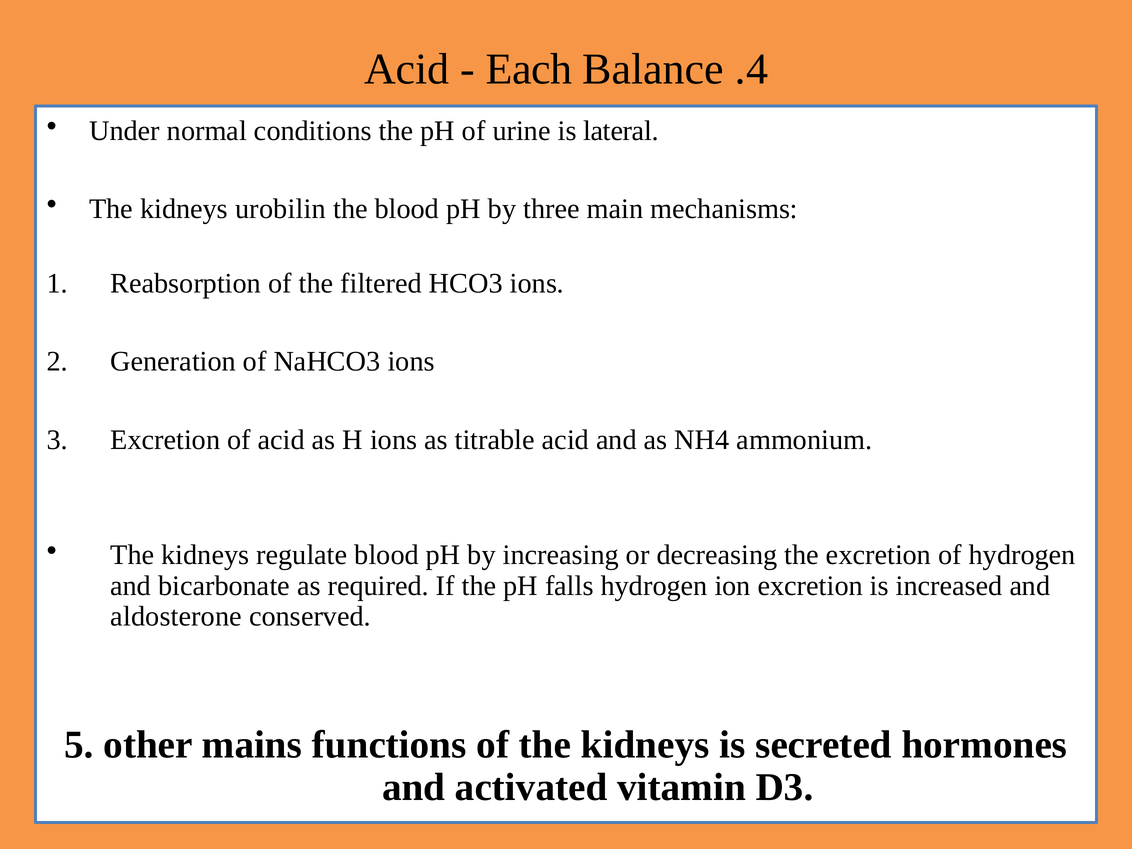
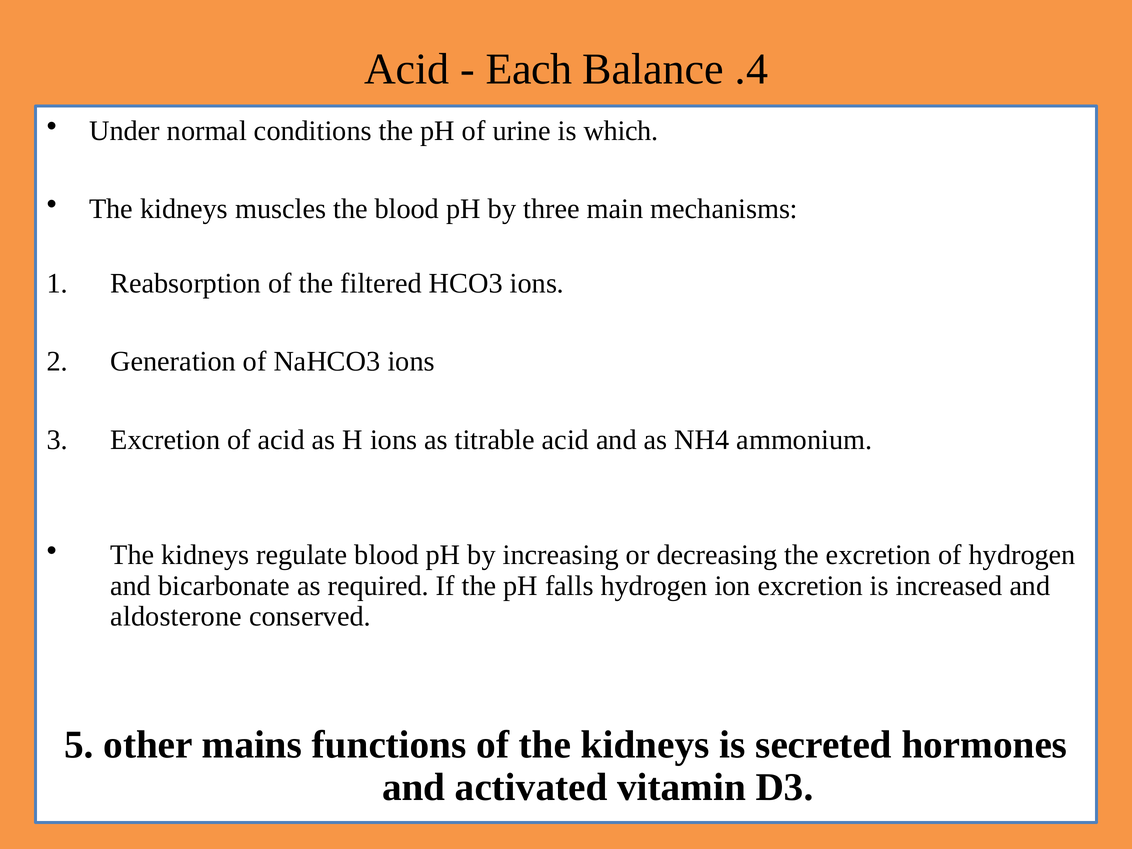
lateral: lateral -> which
urobilin: urobilin -> muscles
